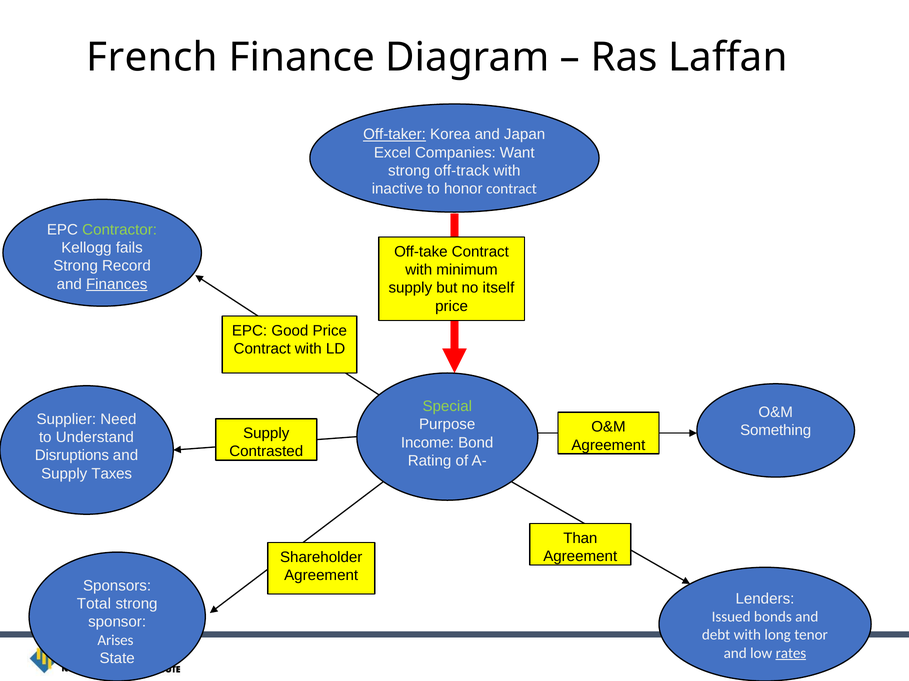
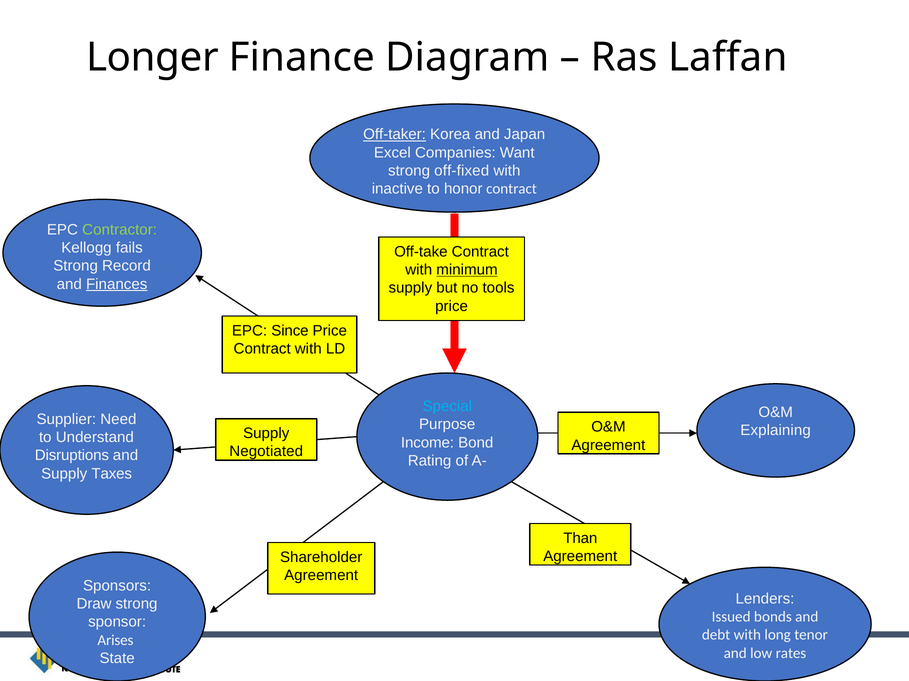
French: French -> Longer
off-track: off-track -> off-fixed
minimum underline: none -> present
itself: itself -> tools
Good: Good -> Since
Special colour: light green -> light blue
Something: Something -> Explaining
Contrasted: Contrasted -> Negotiated
Total: Total -> Draw
rates underline: present -> none
